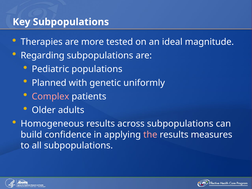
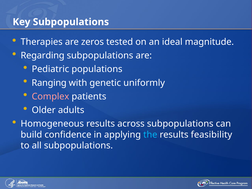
more: more -> zeros
Planned: Planned -> Ranging
the colour: pink -> light blue
measures: measures -> feasibility
